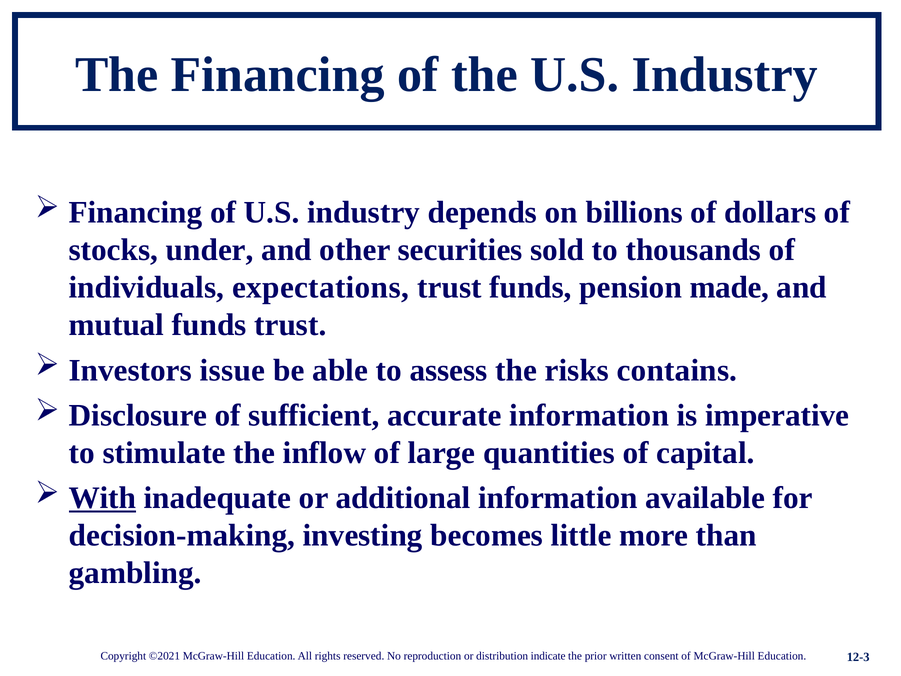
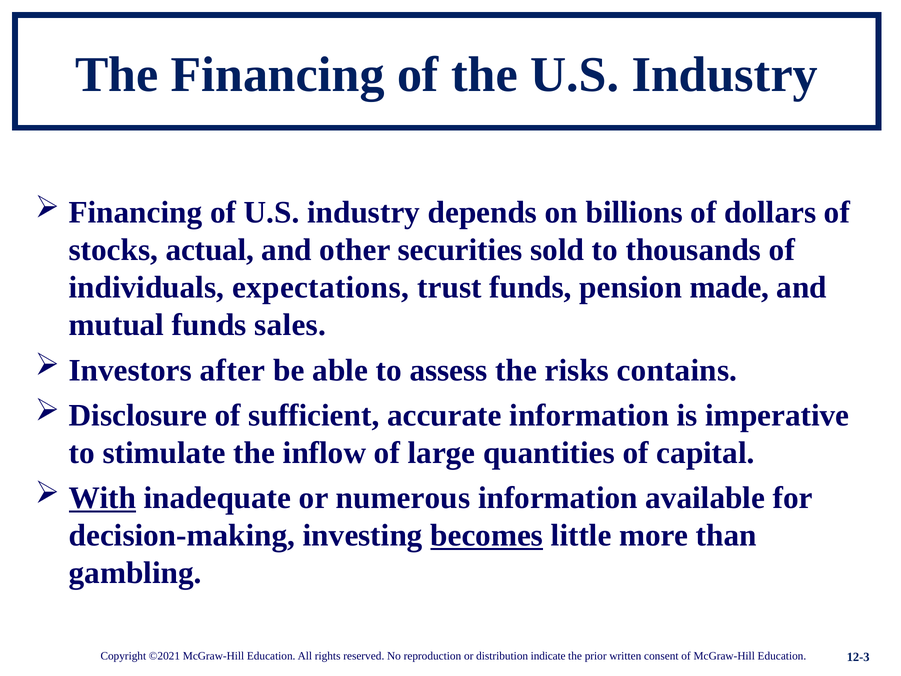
under: under -> actual
funds trust: trust -> sales
issue: issue -> after
additional: additional -> numerous
becomes underline: none -> present
